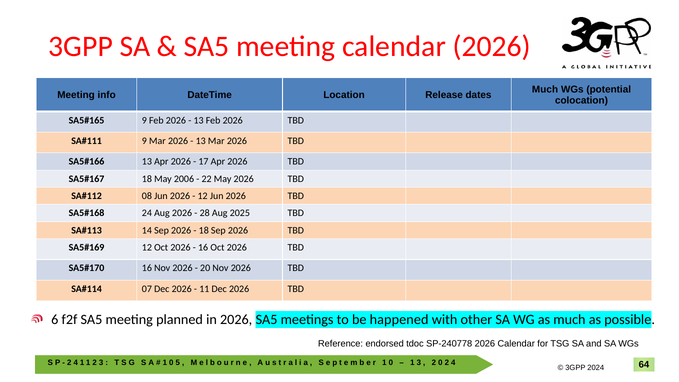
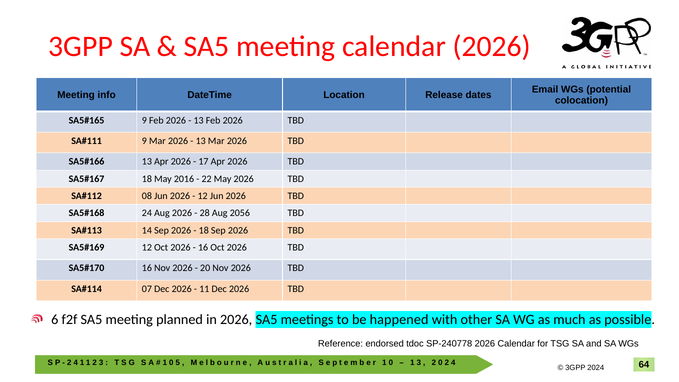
Much at (545, 90): Much -> Email
2006: 2006 -> 2016
2025: 2025 -> 2056
